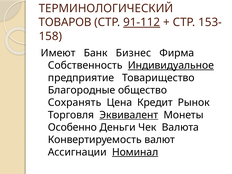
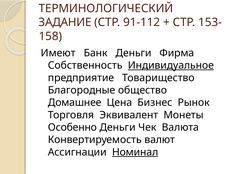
ТОВАРОВ: ТОВАРОВ -> ЗАДАНИЕ
91-112 underline: present -> none
Банк Бизнес: Бизнес -> Деньги
Сохранять: Сохранять -> Домашнее
Кредит: Кредит -> Бизнес
Эквивалент underline: present -> none
